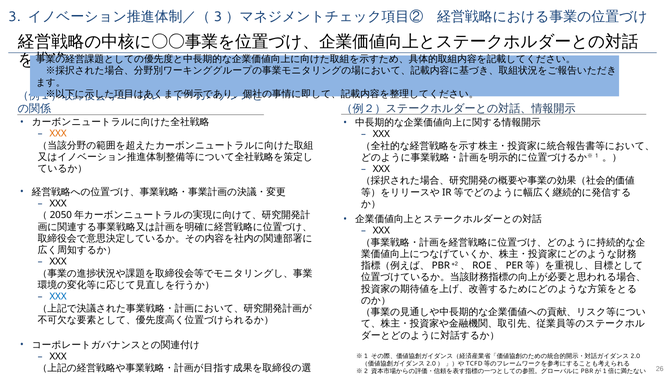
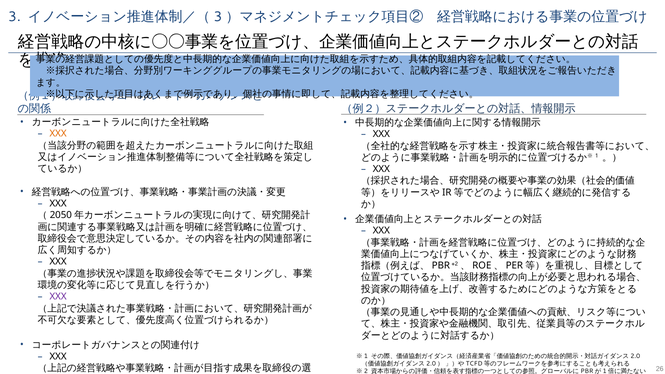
XXX at (58, 297) colour: blue -> purple
